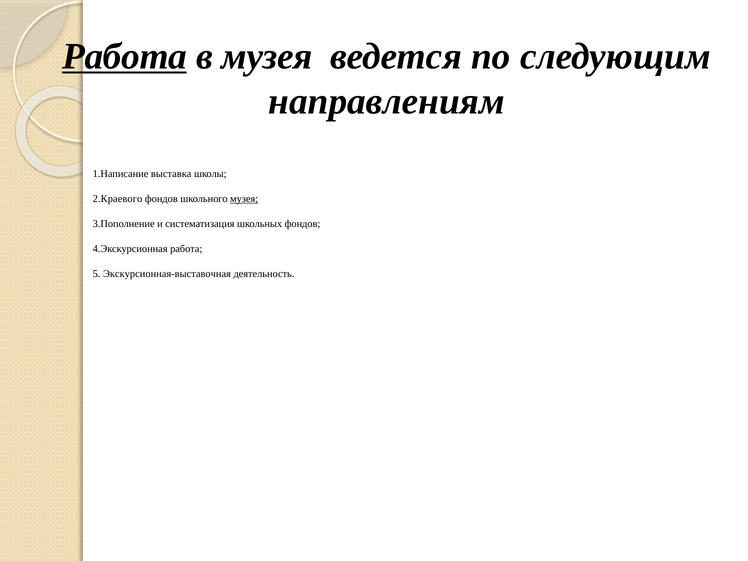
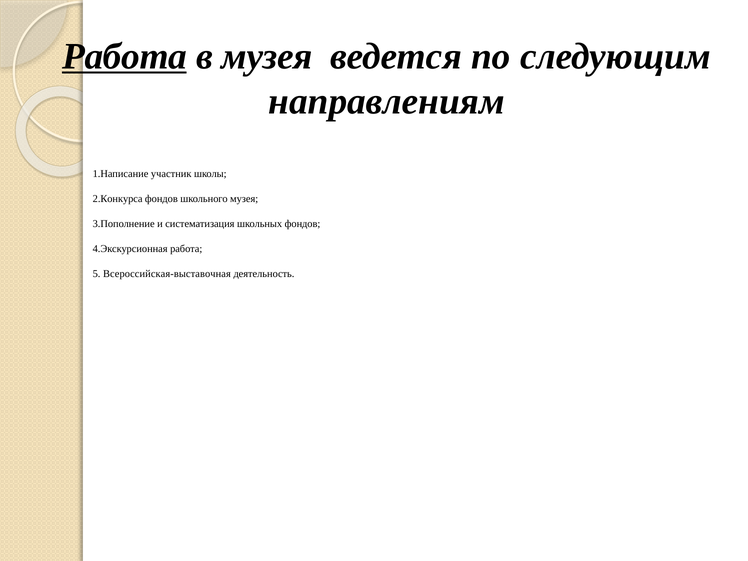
выставка: выставка -> участник
2.Краевого: 2.Краевого -> 2.Конкурса
музея at (244, 199) underline: present -> none
Экскурсионная-выставочная: Экскурсионная-выставочная -> Всероссийская-выставочная
